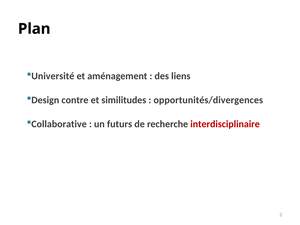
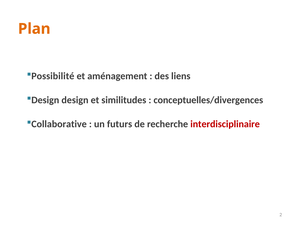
Plan colour: black -> orange
Université: Université -> Possibilité
Design contre: contre -> design
opportunités/divergences: opportunités/divergences -> conceptuelles/divergences
